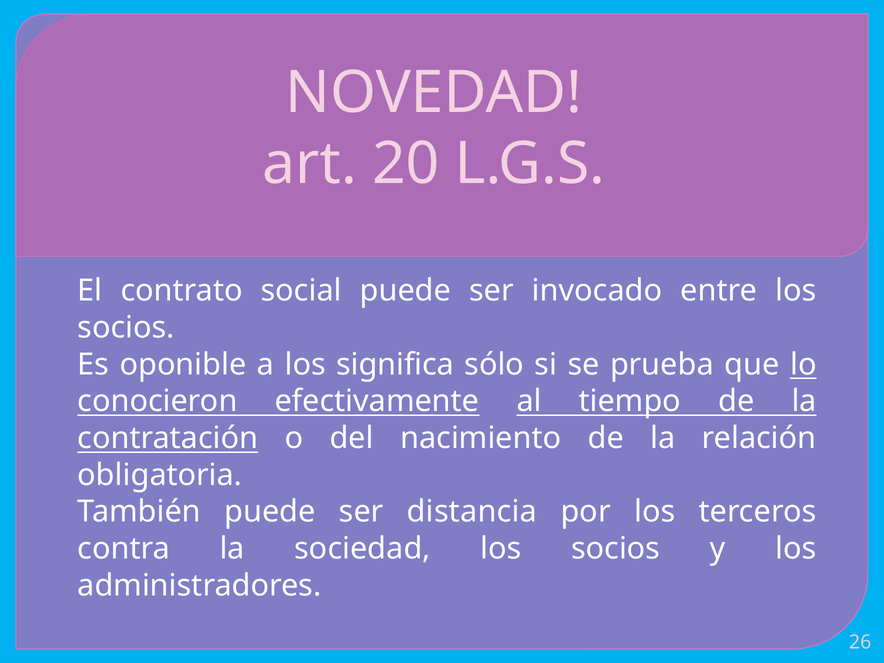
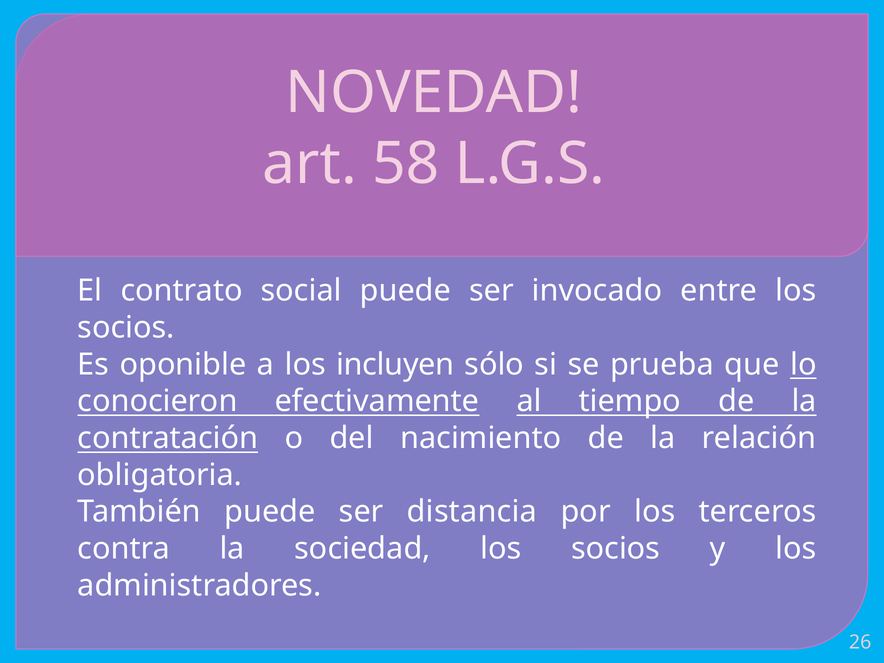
20: 20 -> 58
significa: significa -> incluyen
